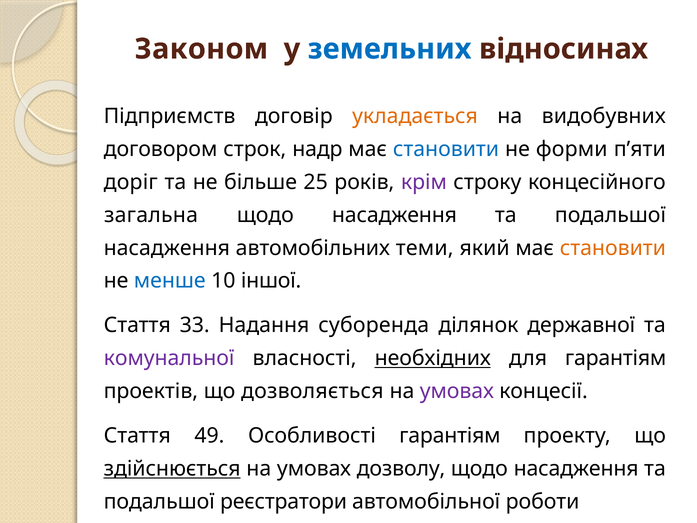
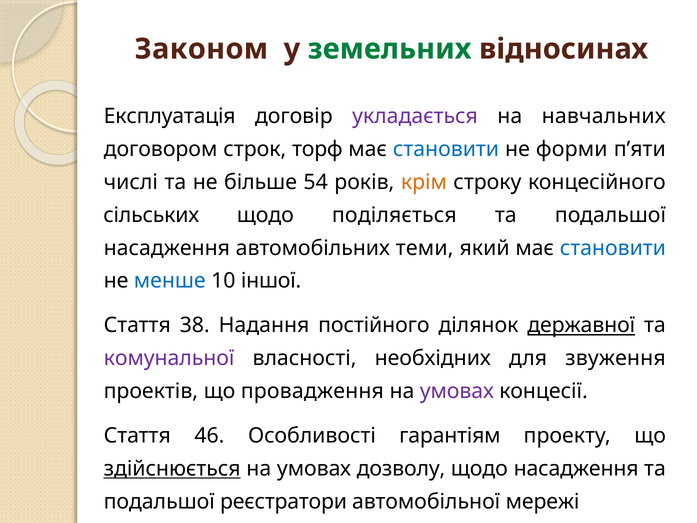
земельних colour: blue -> green
Підприємств: Підприємств -> Експлуатація
укладається colour: orange -> purple
видобувних: видобувних -> навчальних
надр: надр -> торф
доріг: доріг -> числі
25: 25 -> 54
крім colour: purple -> orange
загальна: загальна -> сільських
насадження at (394, 215): насадження -> поділяється
становити at (613, 248) colour: orange -> blue
33: 33 -> 38
суборенда: суборенда -> постійного
державної underline: none -> present
необхідних underline: present -> none
для гарантіям: гарантіям -> звуження
дозволяється: дозволяється -> провадження
49: 49 -> 46
роботи: роботи -> мережі
